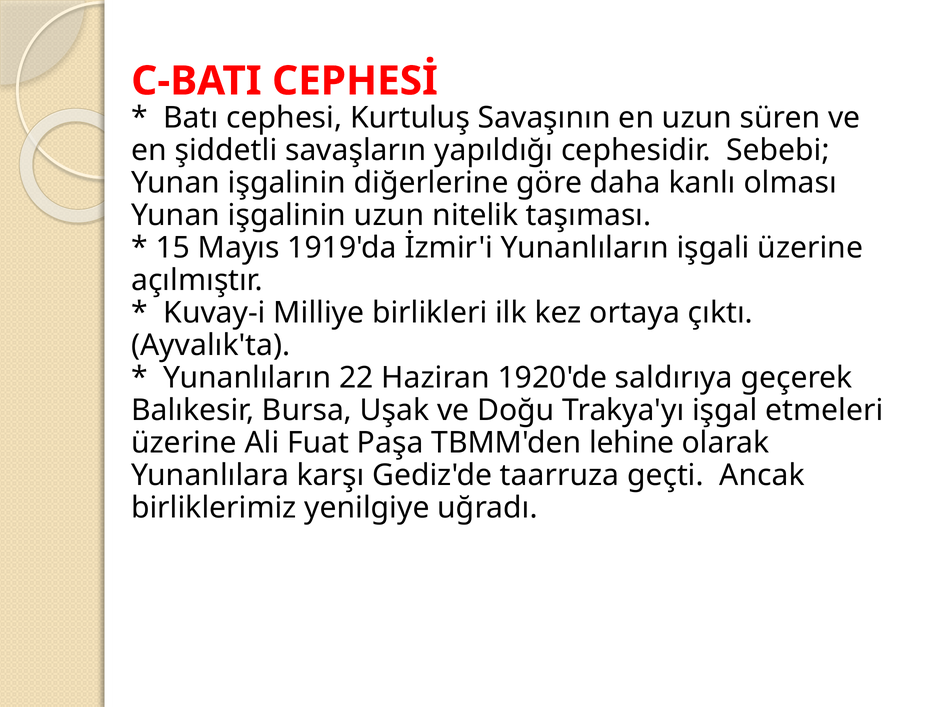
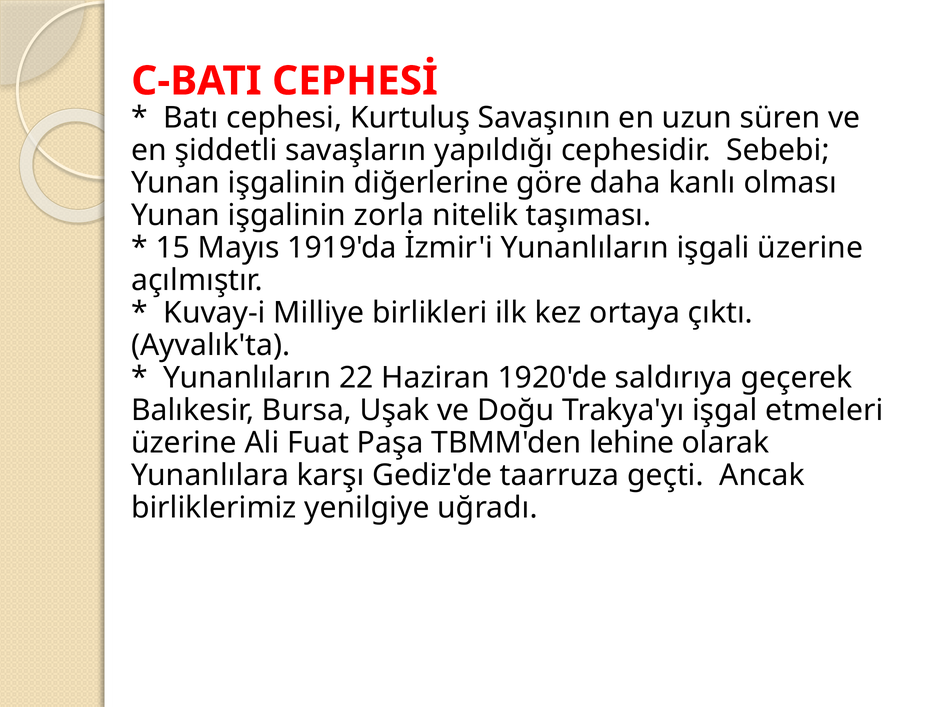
işgalinin uzun: uzun -> zorla
